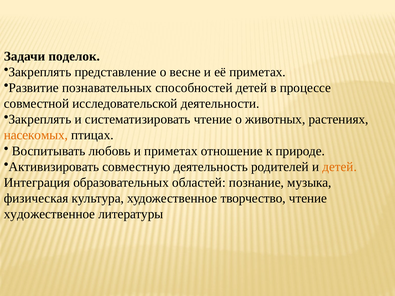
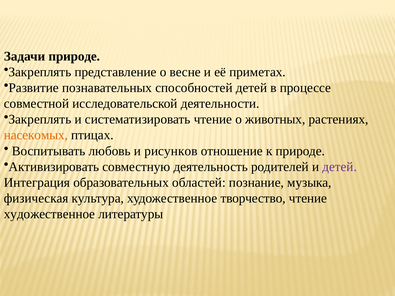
Задачи поделок: поделок -> природе
и приметах: приметах -> рисунков
детей at (340, 167) colour: orange -> purple
